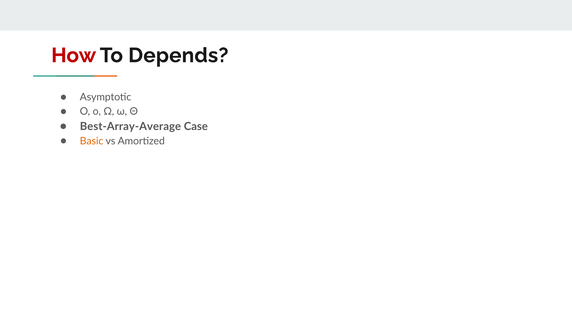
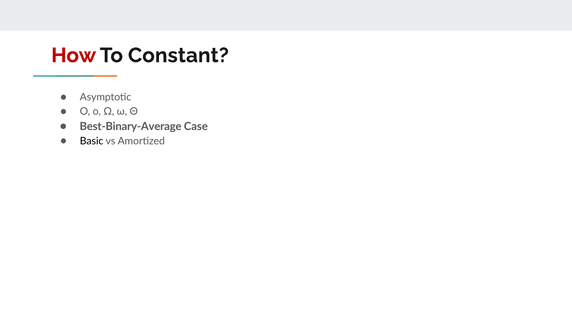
Depends: Depends -> Constant
Best-Array-Average: Best-Array-Average -> Best-Binary-Average
Basic colour: orange -> black
